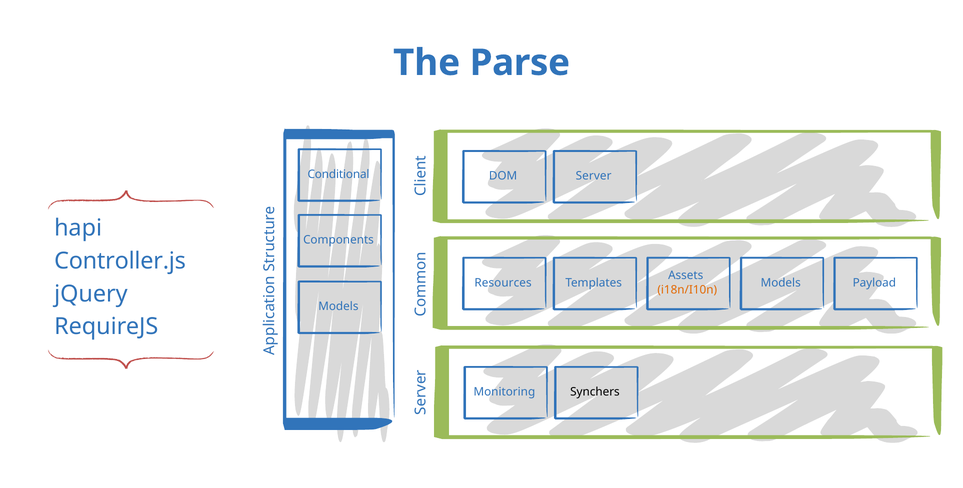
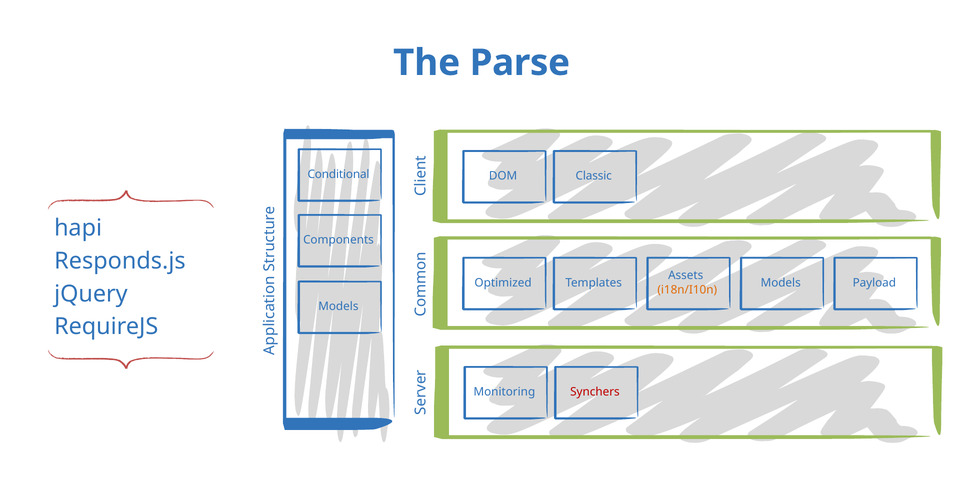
Server: Server -> Classic
Controller.js: Controller.js -> Responds.js
Resources: Resources -> Optimized
Synchers colour: black -> red
